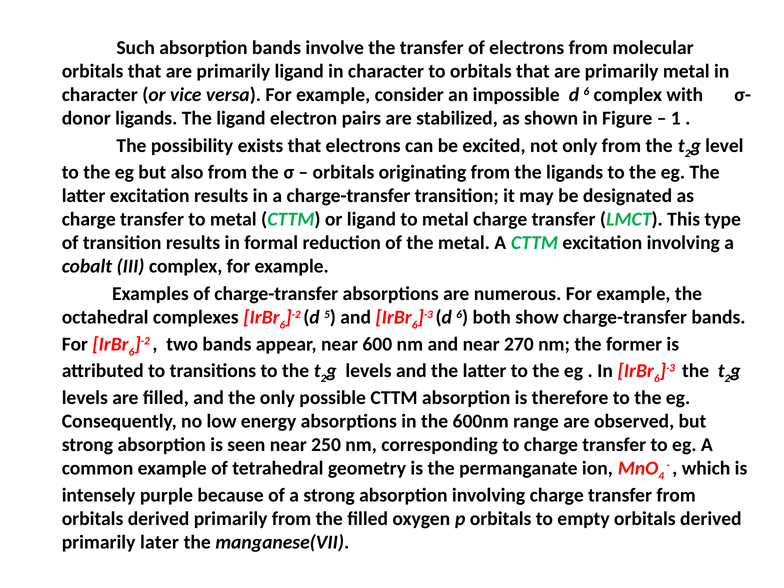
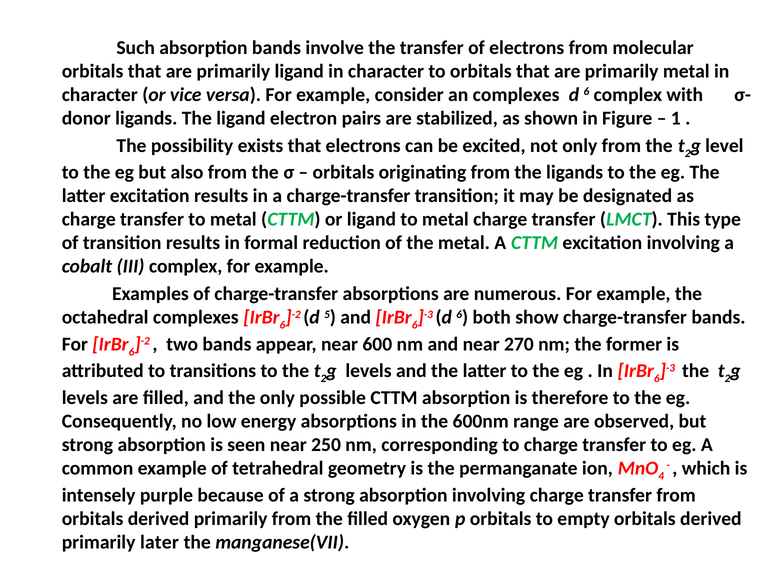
an impossible: impossible -> complexes
